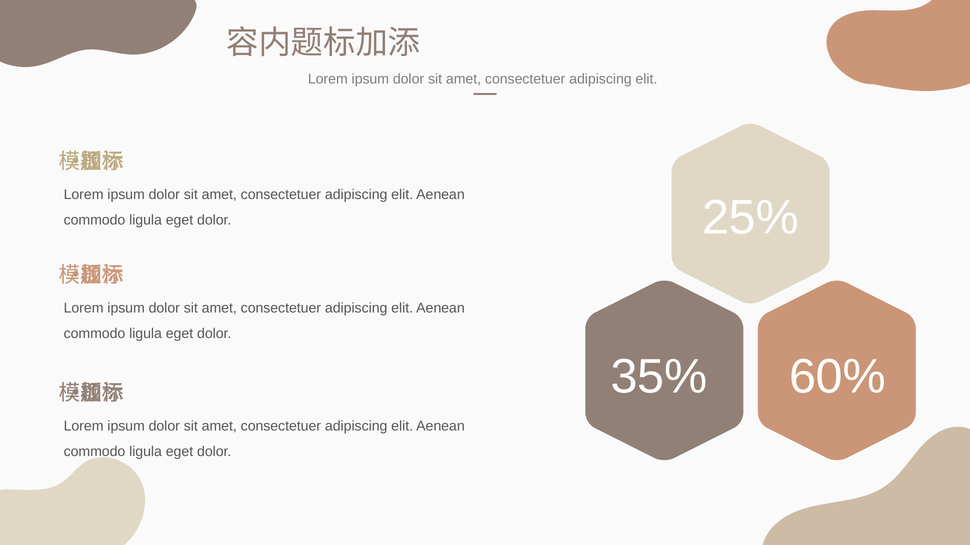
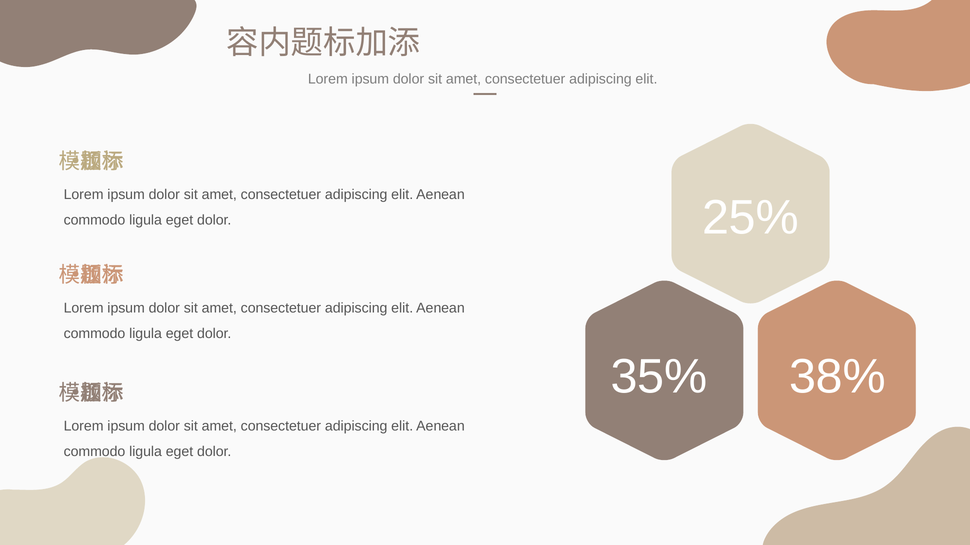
60%: 60% -> 38%
